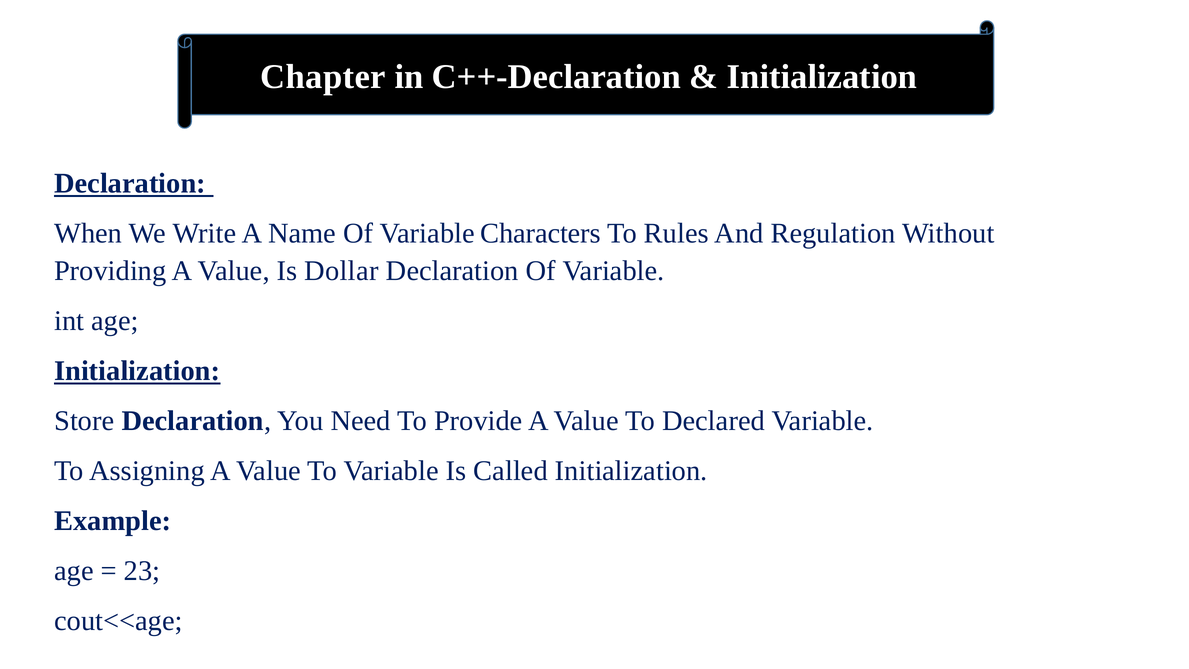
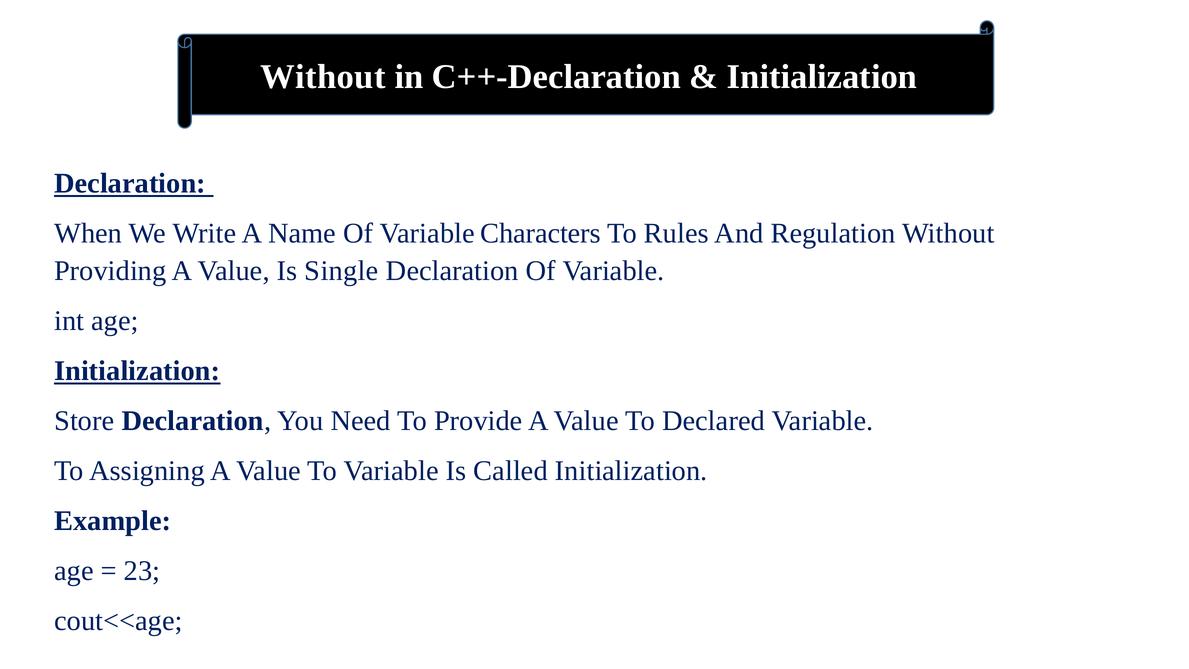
Chapter at (323, 77): Chapter -> Without
Dollar: Dollar -> Single
